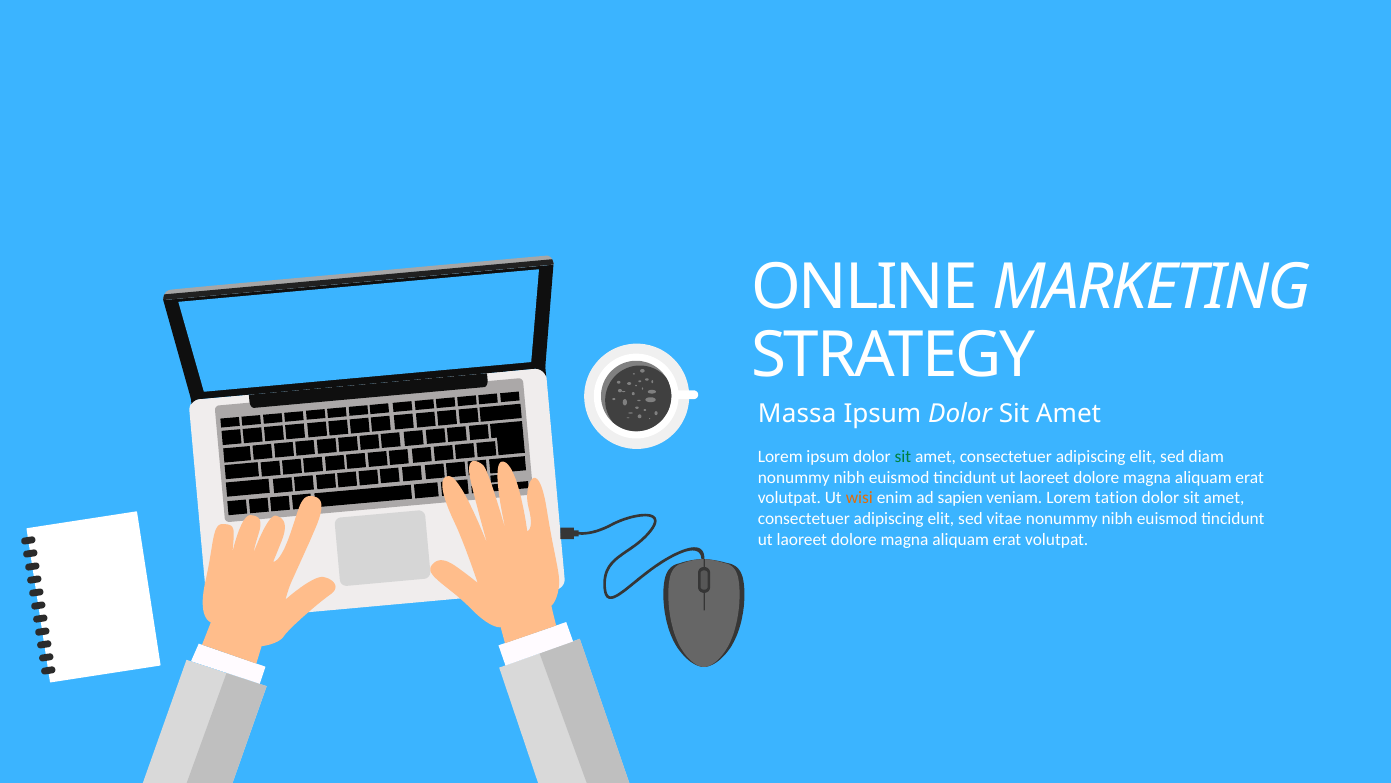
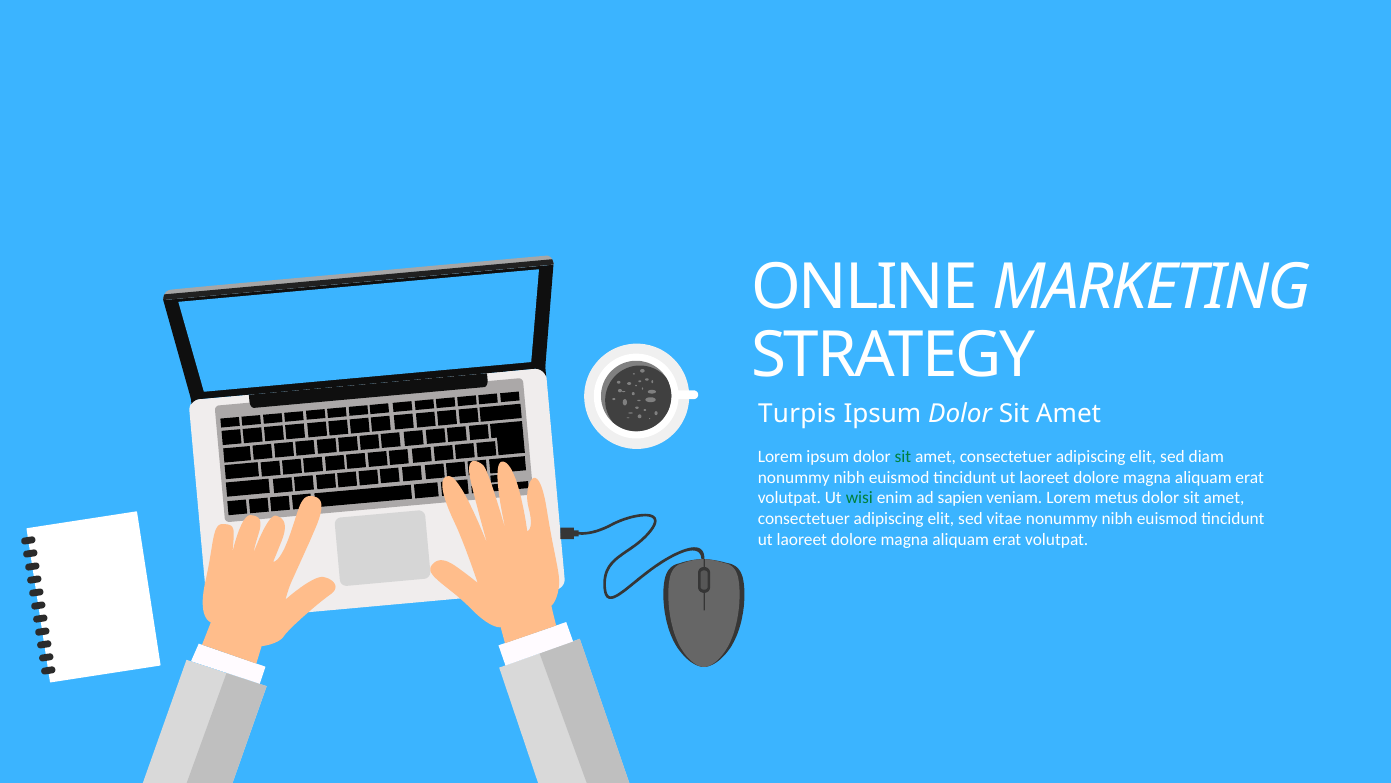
Massa: Massa -> Turpis
wisi colour: orange -> green
tation: tation -> metus
